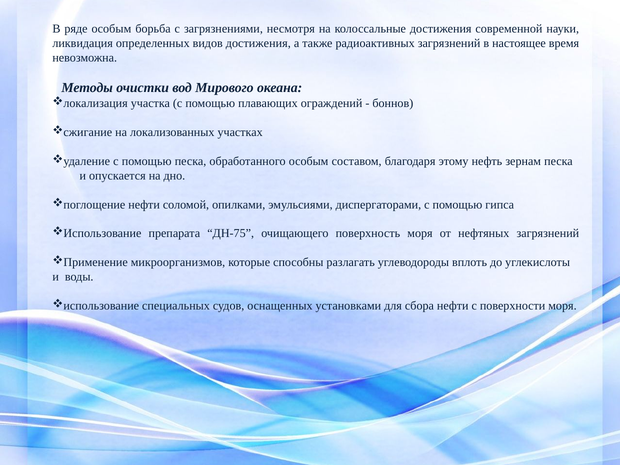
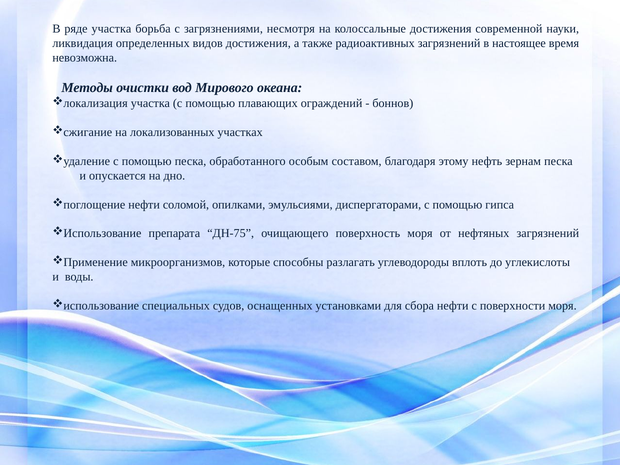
ряде особым: особым -> участка
